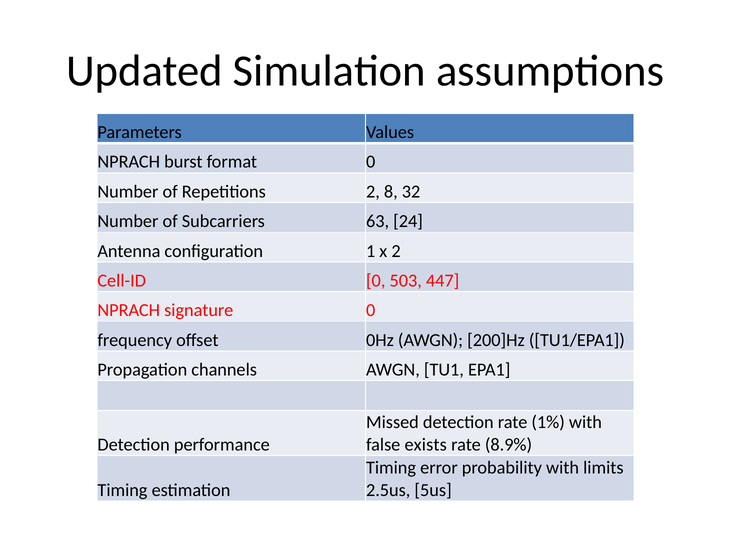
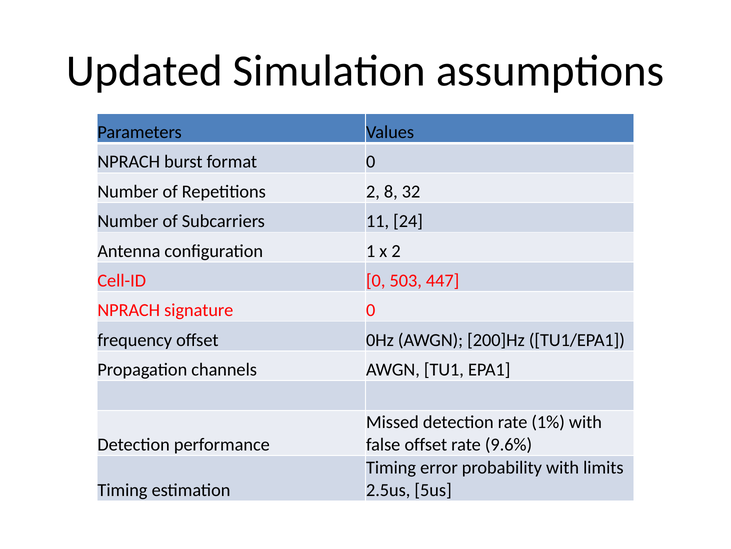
63: 63 -> 11
false exists: exists -> offset
8.9%: 8.9% -> 9.6%
